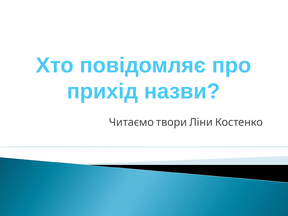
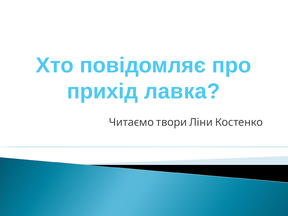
назви: назви -> лавка
